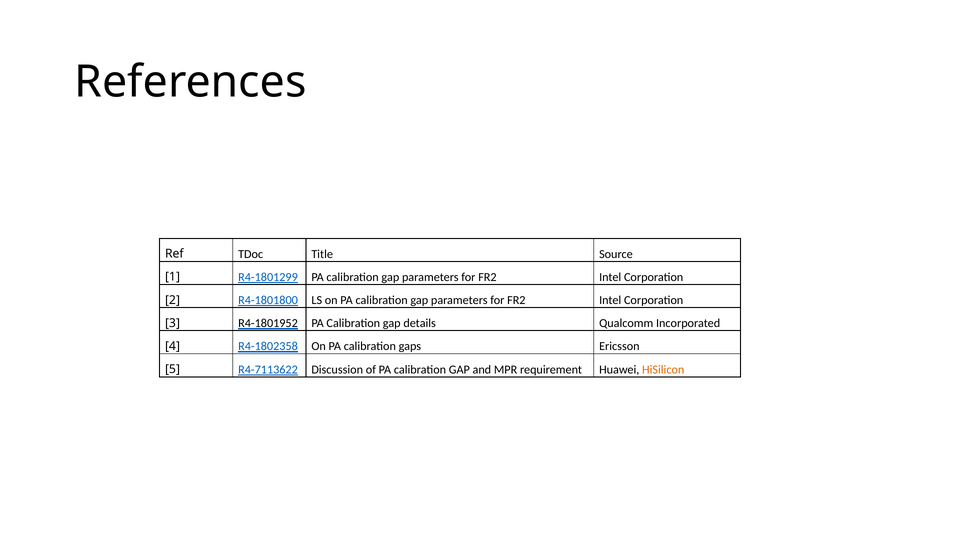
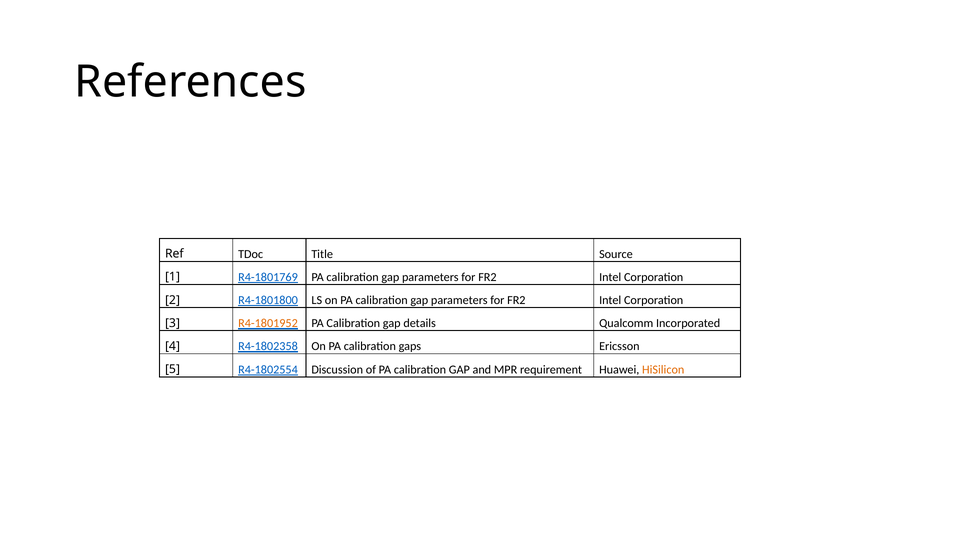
R4-1801299: R4-1801299 -> R4-1801769
R4-1801952 colour: black -> orange
R4-7113622: R4-7113622 -> R4-1802554
